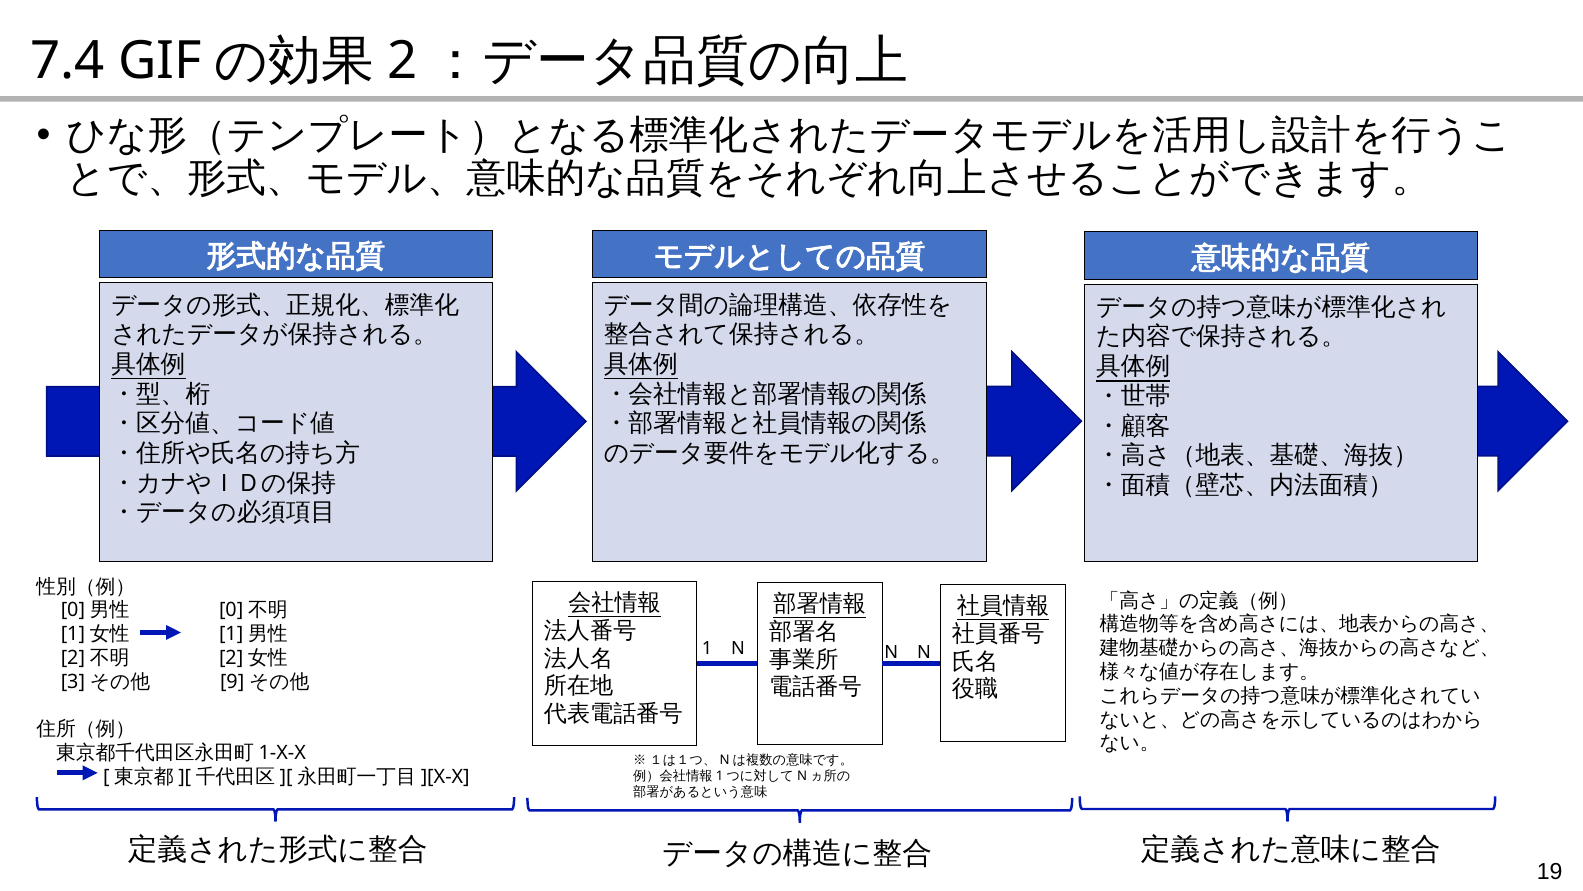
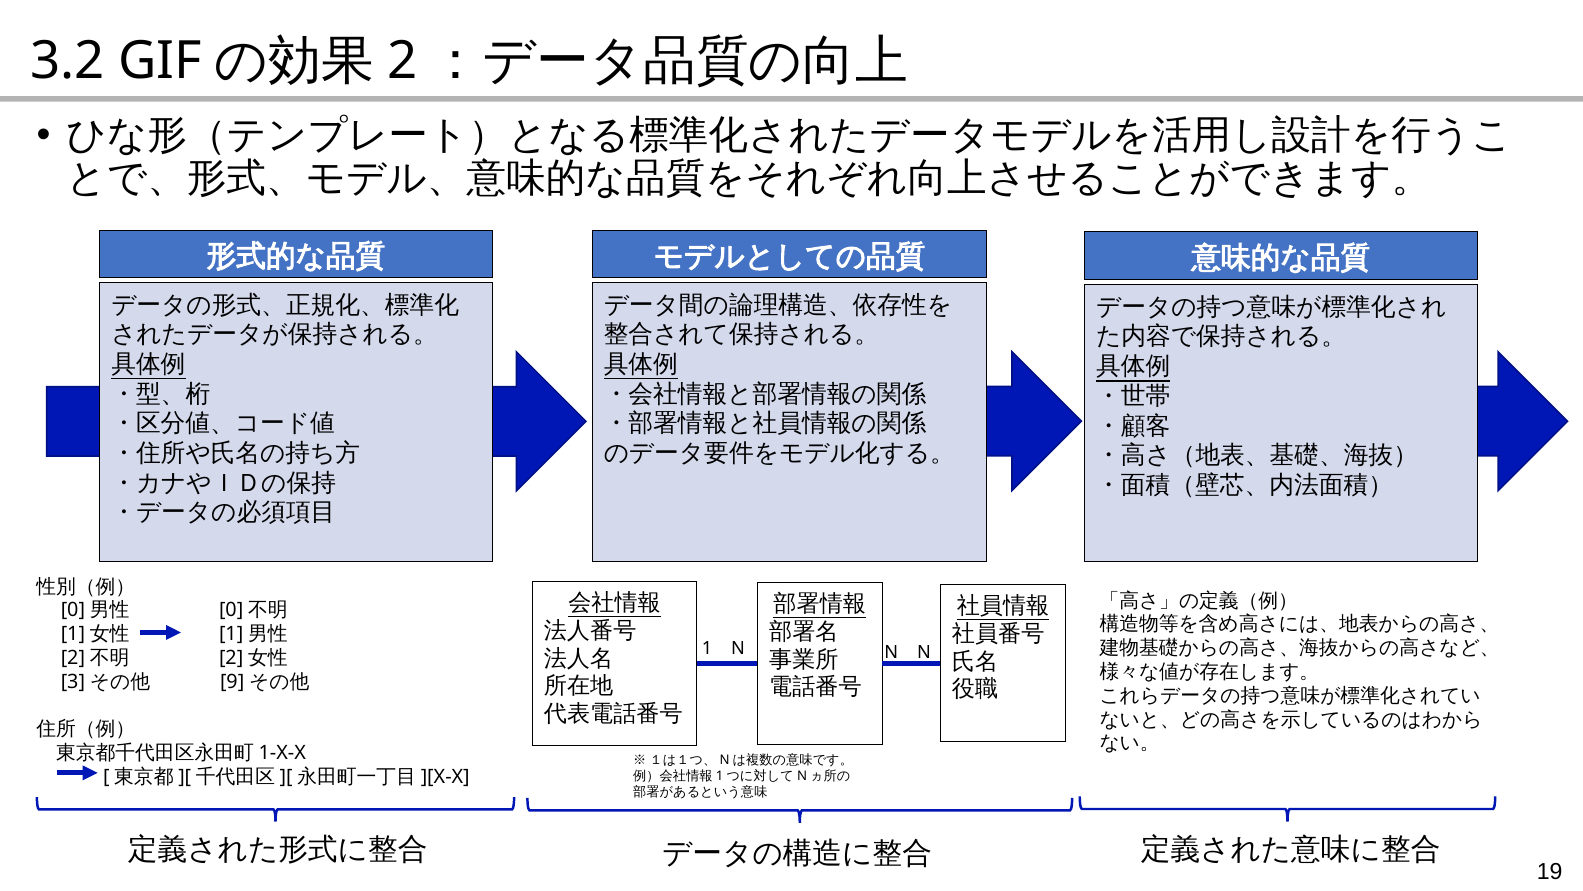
7.4: 7.4 -> 3.2
